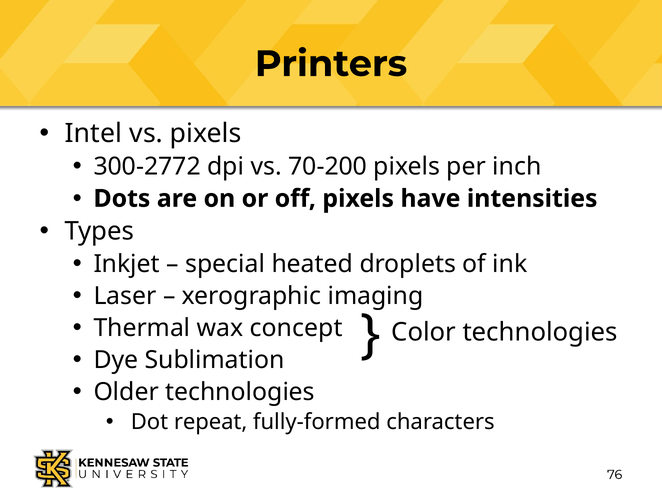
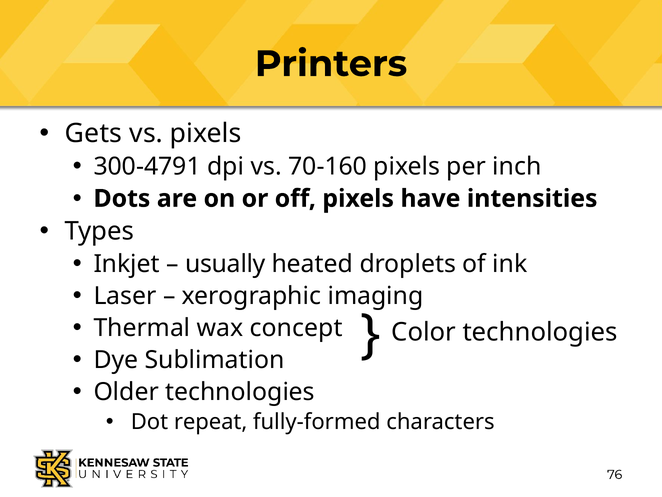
Intel: Intel -> Gets
300-2772: 300-2772 -> 300-4791
70-200: 70-200 -> 70-160
special: special -> usually
